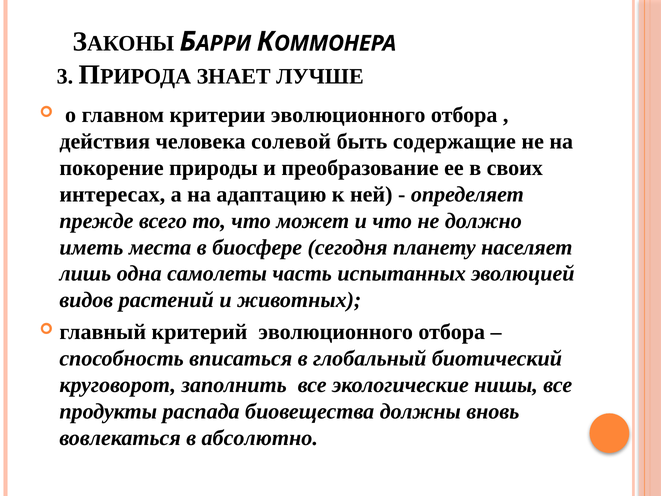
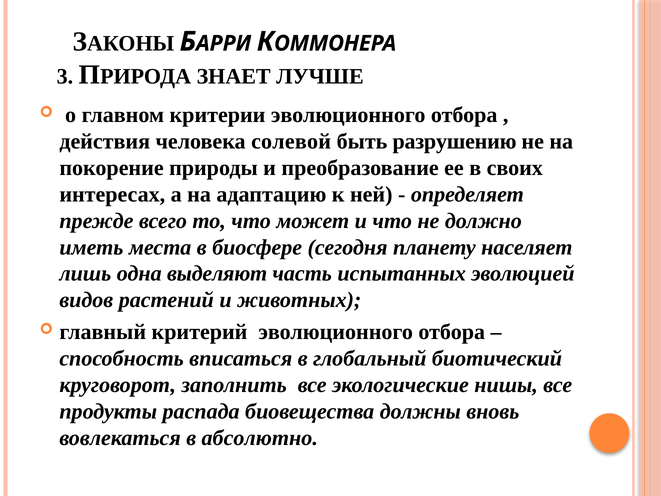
содержащие: содержащие -> разрушению
самолеты: самолеты -> выделяют
